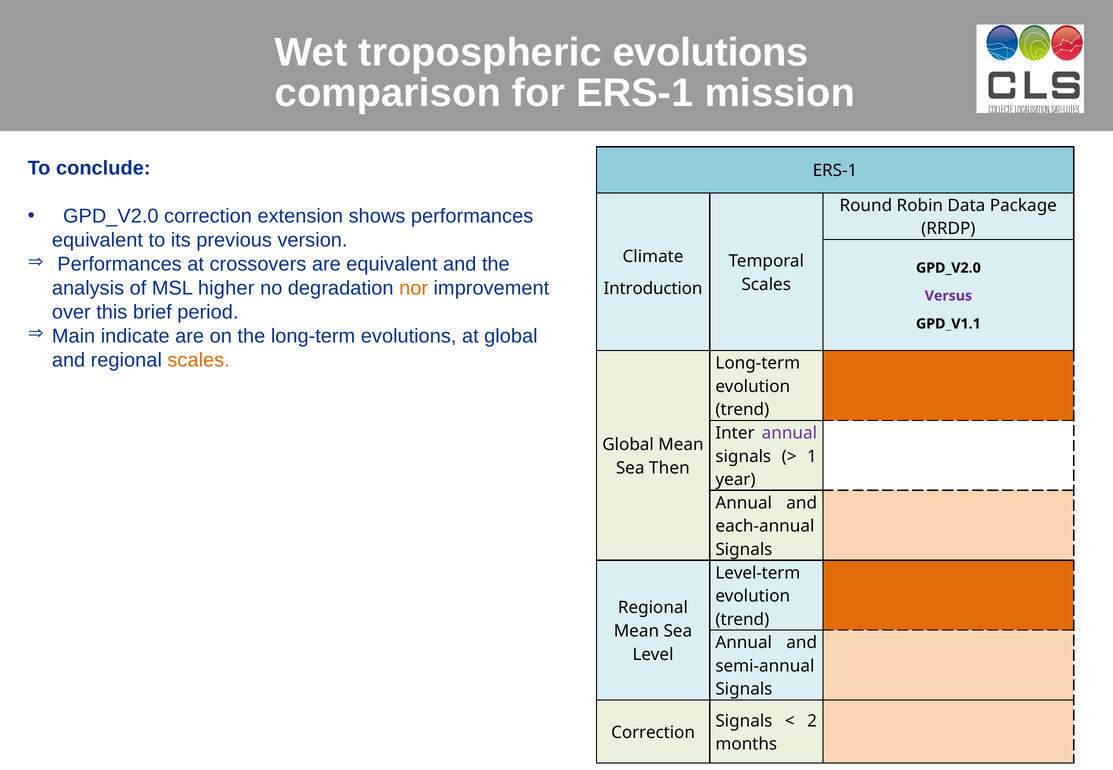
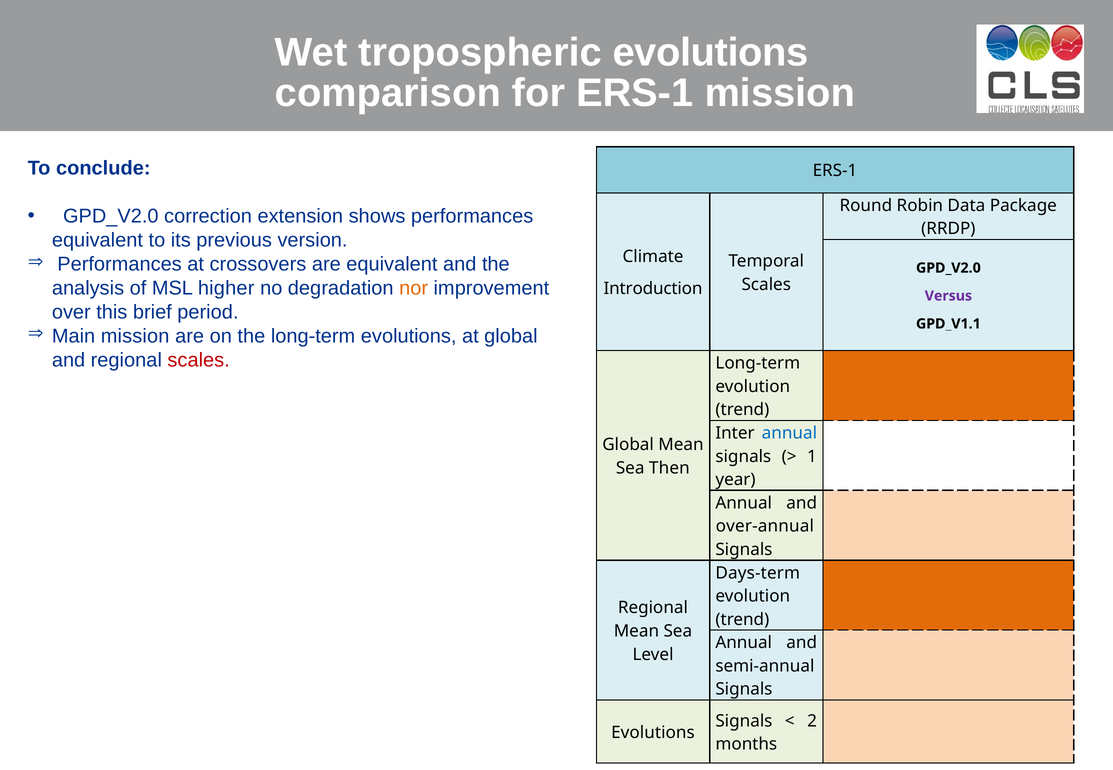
Main indicate: indicate -> mission
scales at (199, 360) colour: orange -> red
annual at (789, 433) colour: purple -> blue
each-annual: each-annual -> over-annual
Level-term: Level-term -> Days-term
Correction at (653, 733): Correction -> Evolutions
